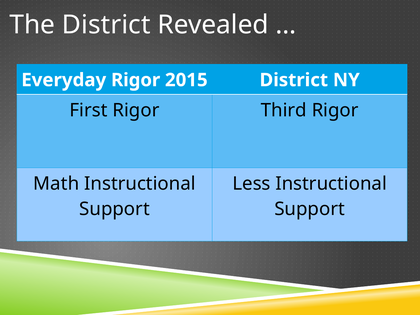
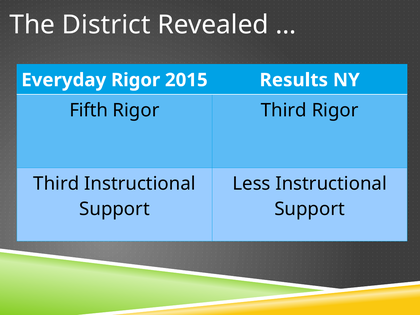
2015 District: District -> Results
First: First -> Fifth
Math at (56, 184): Math -> Third
